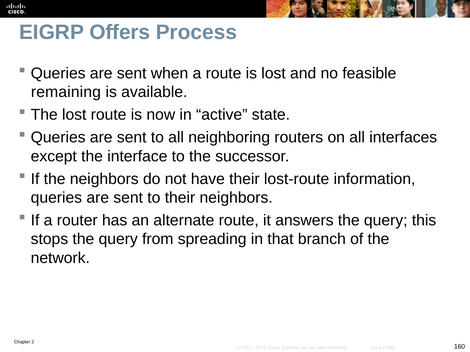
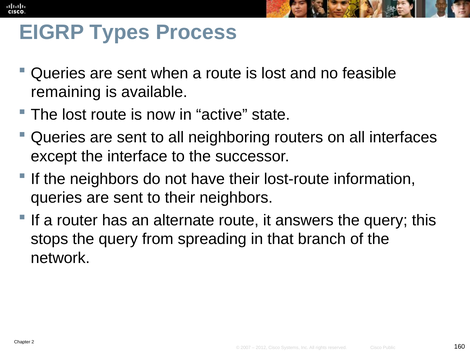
Offers: Offers -> Types
